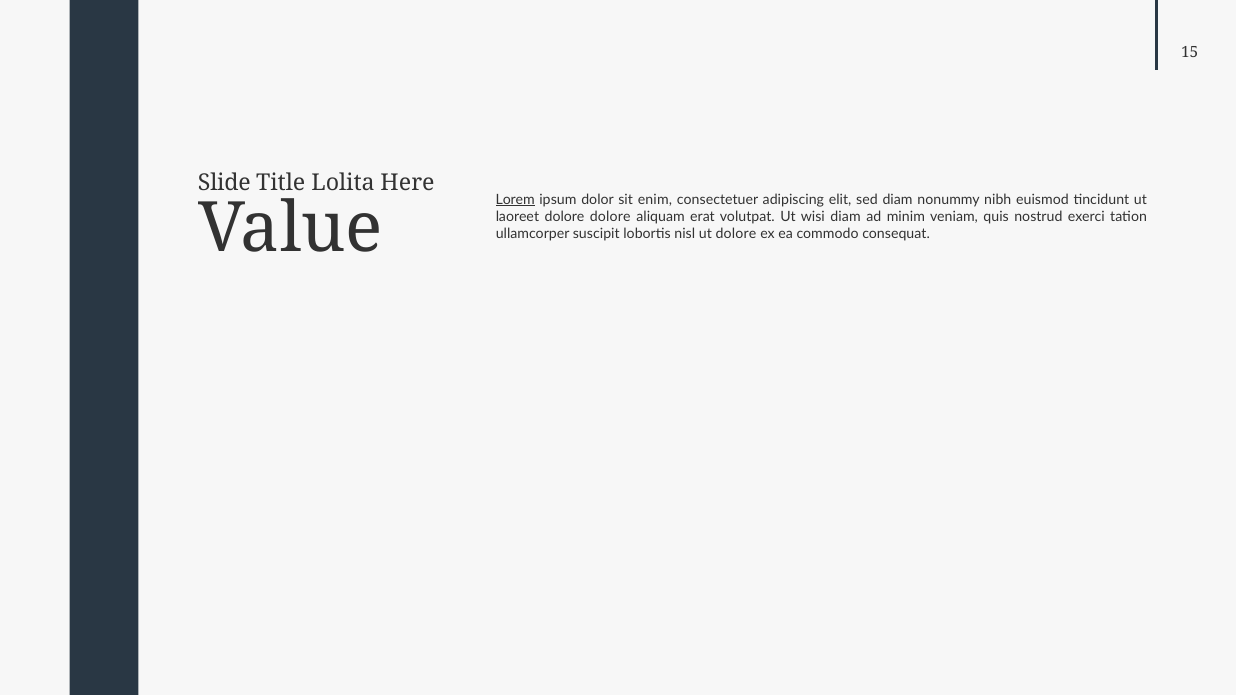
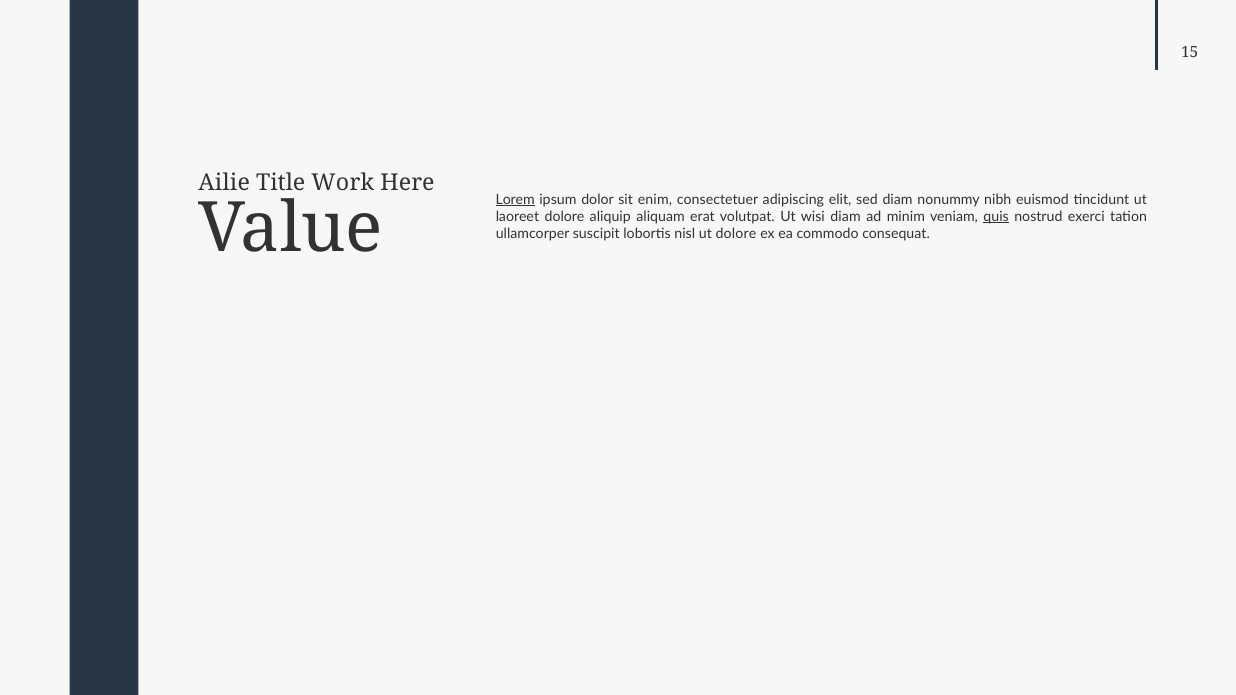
Slide: Slide -> Ailie
Lolita: Lolita -> Work
dolore dolore: dolore -> aliquip
quis underline: none -> present
